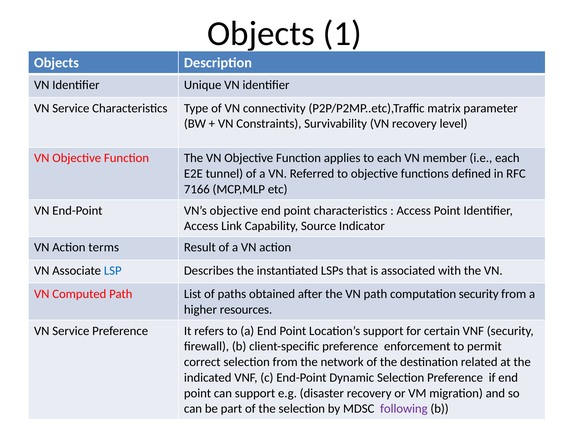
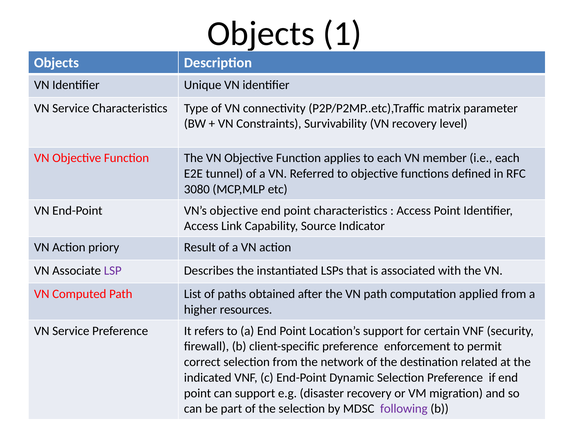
7166: 7166 -> 3080
terms: terms -> priory
LSP colour: blue -> purple
computation security: security -> applied
